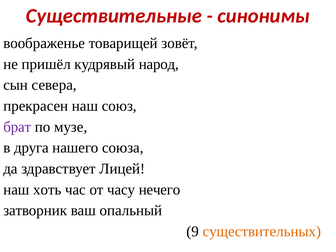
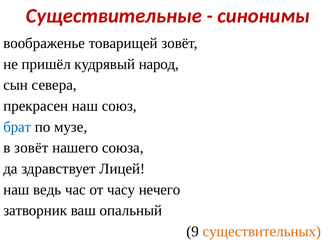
брат colour: purple -> blue
в друга: друга -> зовёт
хоть: хоть -> ведь
